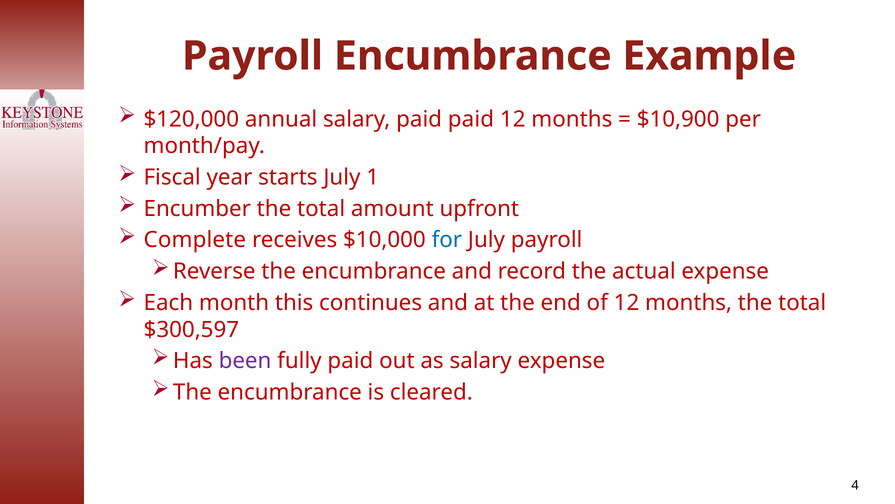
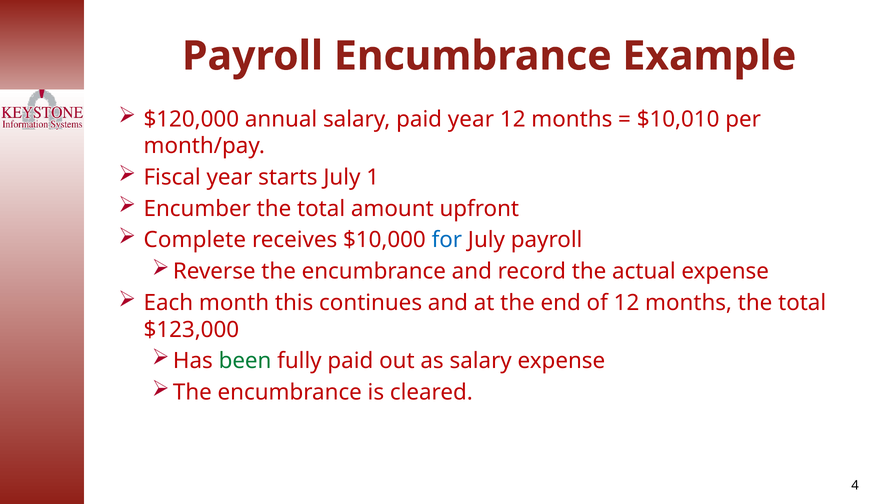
paid paid: paid -> year
$10,900: $10,900 -> $10,010
$300,597: $300,597 -> $123,000
been colour: purple -> green
